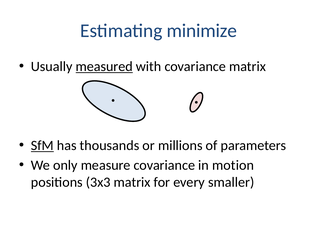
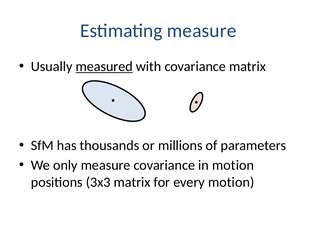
Estimating minimize: minimize -> measure
SfM underline: present -> none
every smaller: smaller -> motion
